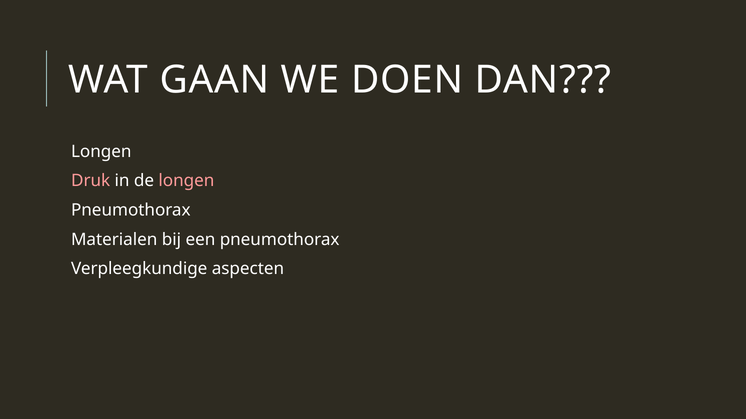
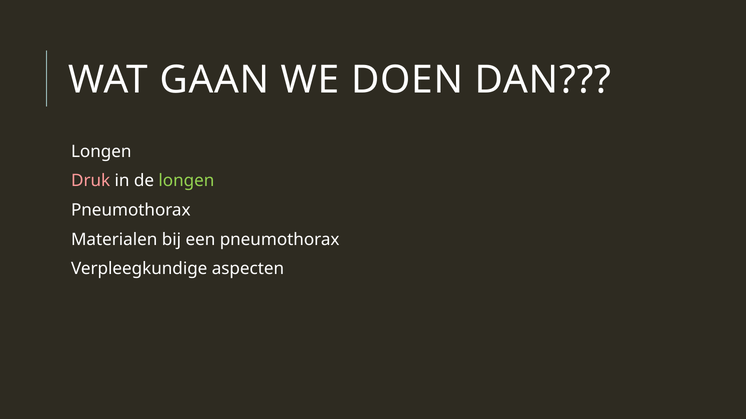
longen at (186, 181) colour: pink -> light green
